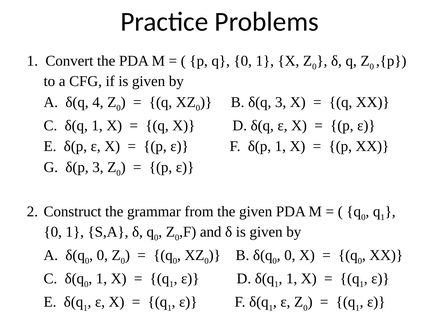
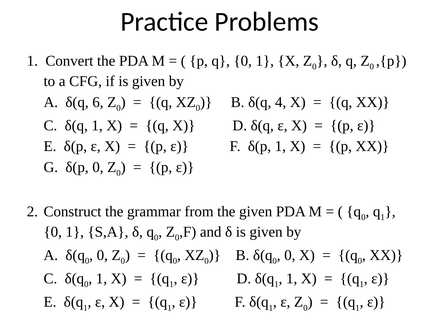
4: 4 -> 6
δ(q 3: 3 -> 4
δ(p 3: 3 -> 0
